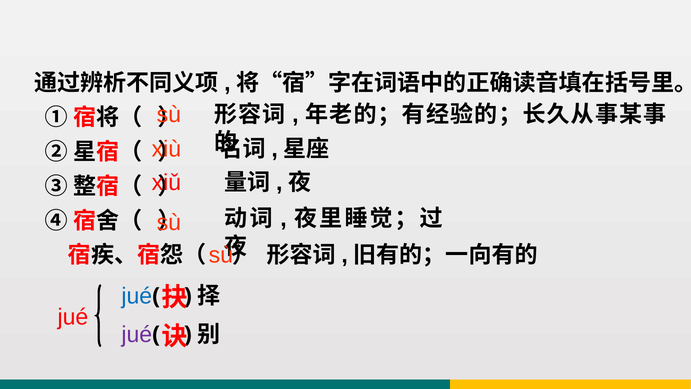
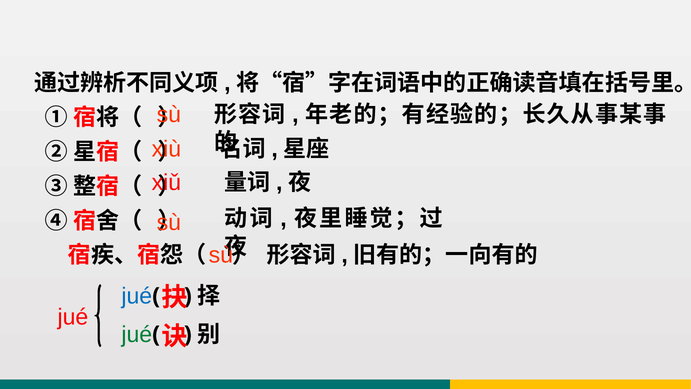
jué at (137, 334) colour: purple -> green
